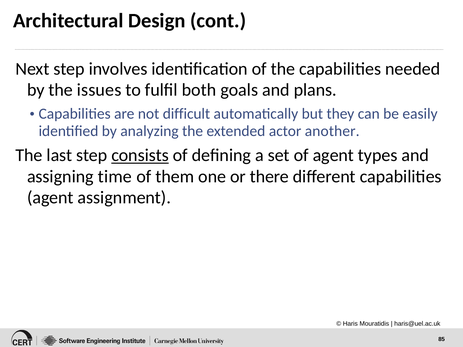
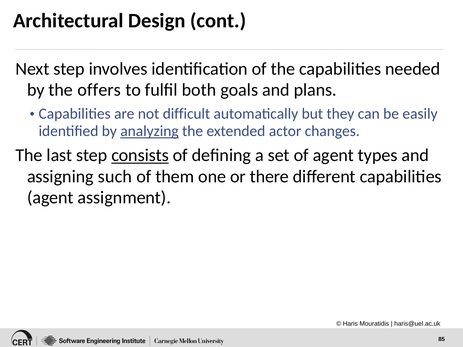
issues: issues -> offers
analyzing underline: none -> present
another: another -> changes
time: time -> such
